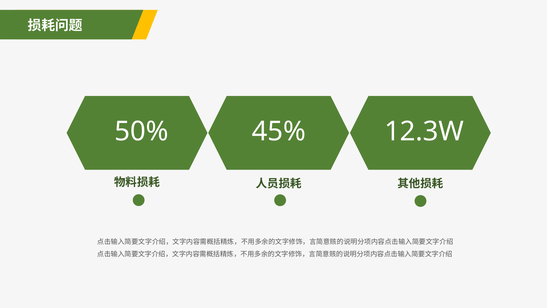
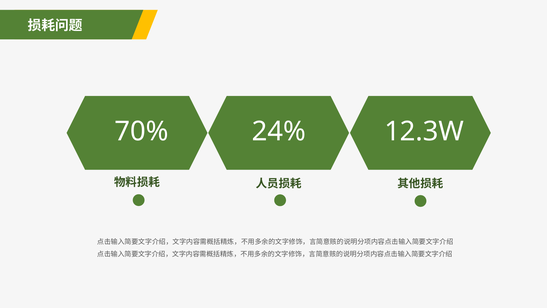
50%: 50% -> 70%
45%: 45% -> 24%
